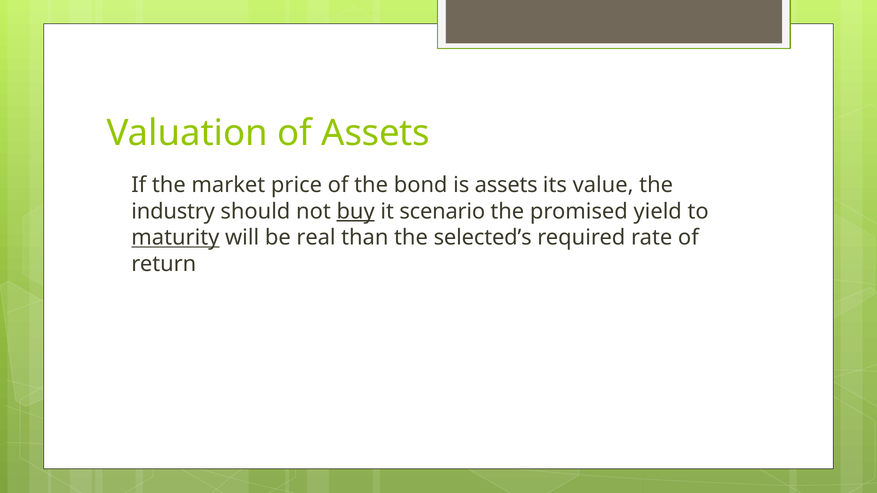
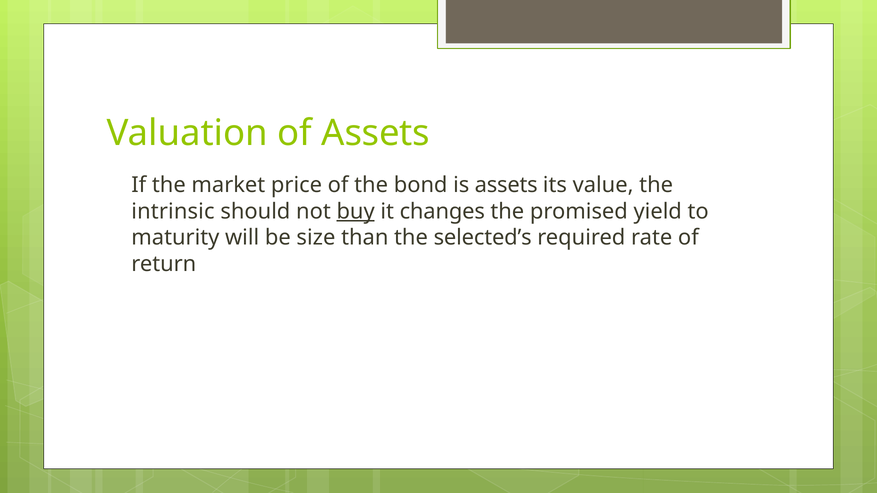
industry: industry -> intrinsic
scenario: scenario -> changes
maturity underline: present -> none
real: real -> size
